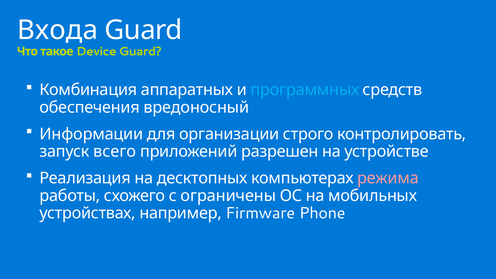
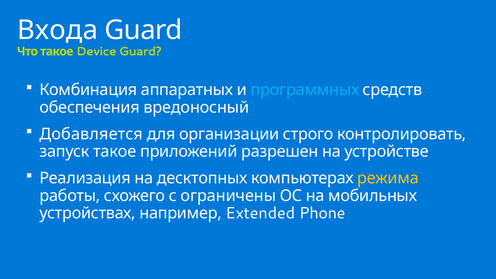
Информации: Информации -> Добавляется
запуск всего: всего -> такое
режима colour: pink -> yellow
Firmware: Firmware -> Extended
